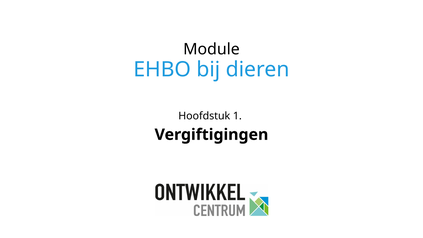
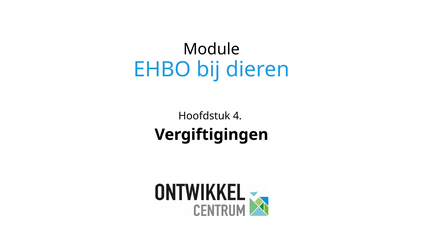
1: 1 -> 4
